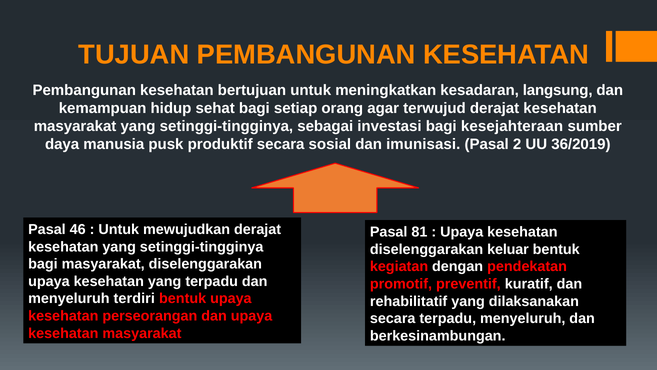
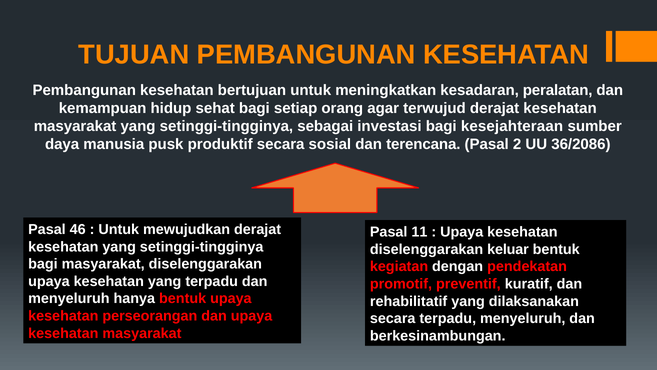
langsung: langsung -> peralatan
imunisasi: imunisasi -> terencana
36/2019: 36/2019 -> 36/2086
81: 81 -> 11
terdiri: terdiri -> hanya
